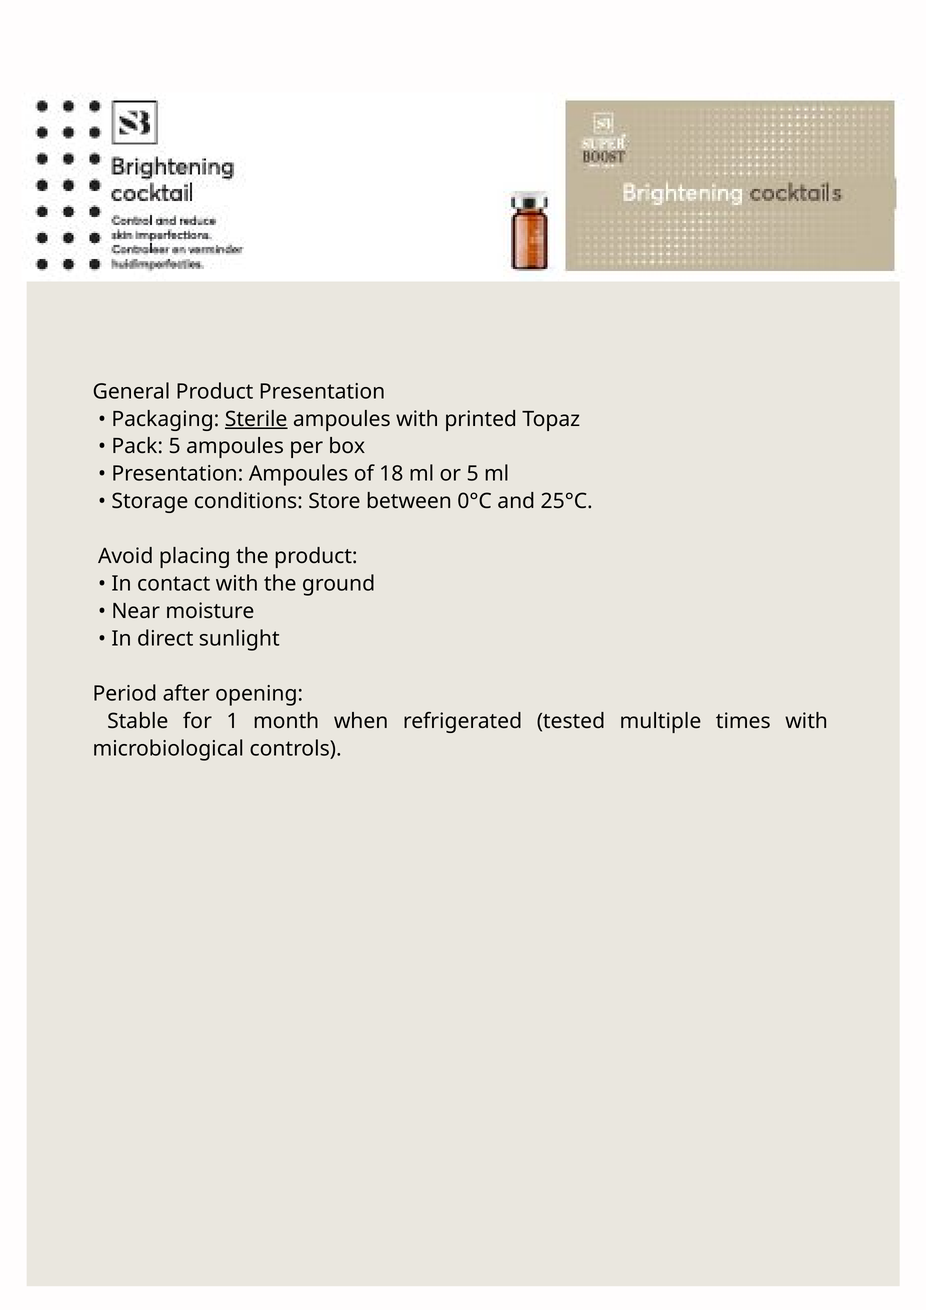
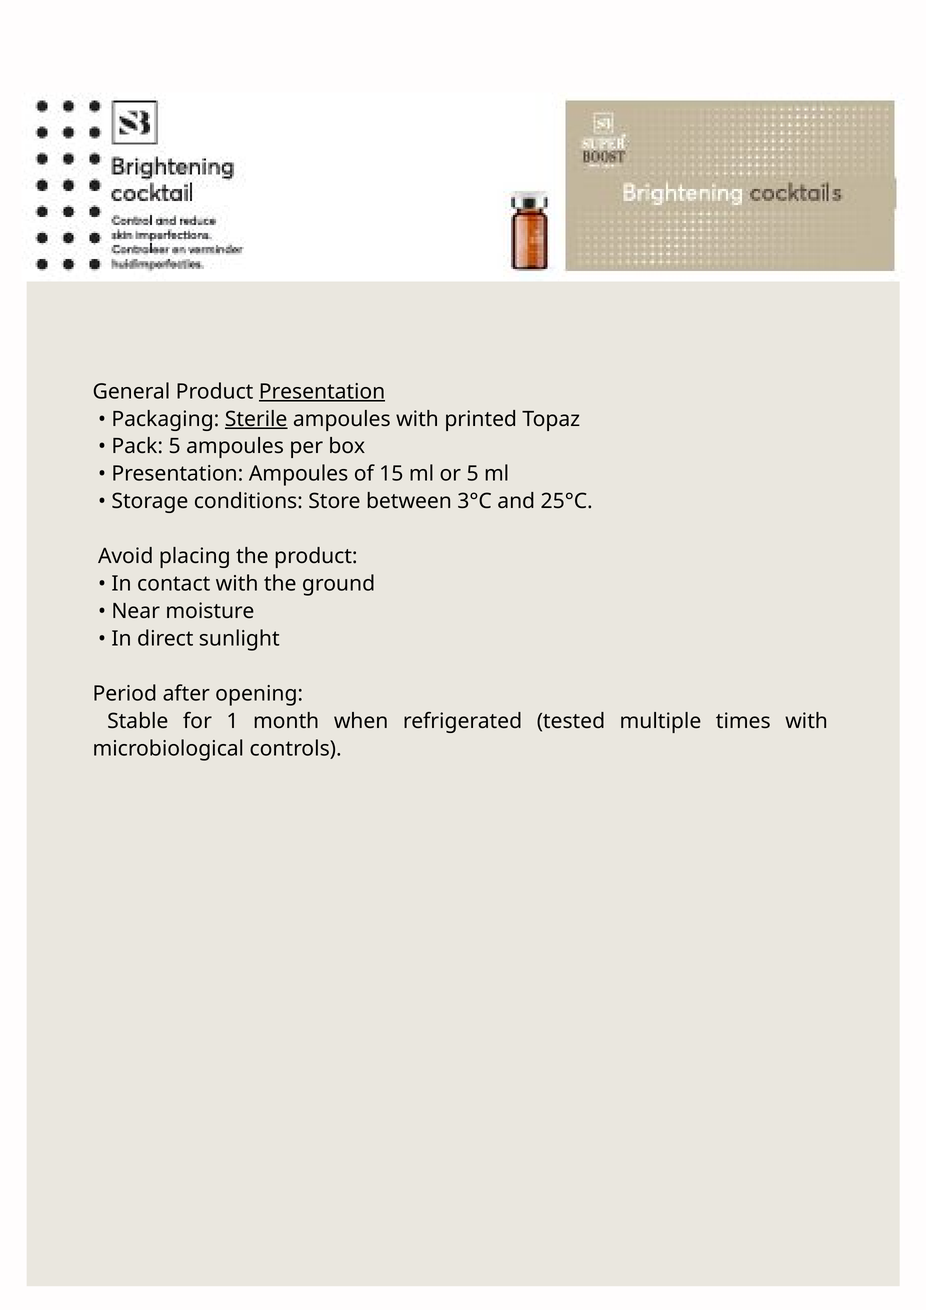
Presentation at (322, 392) underline: none -> present
18: 18 -> 15
0°C: 0°C -> 3°C
